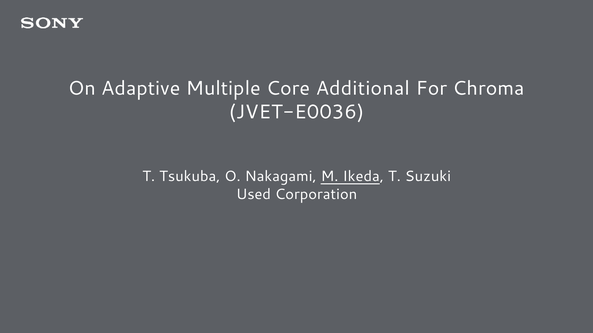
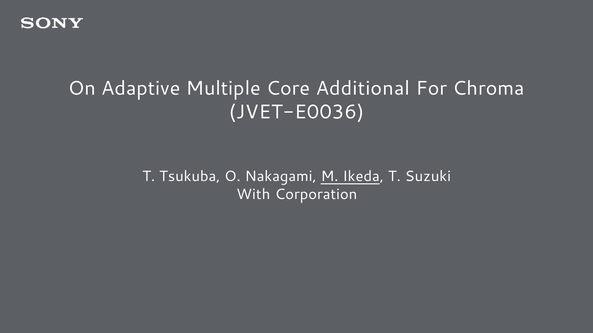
Used: Used -> With
